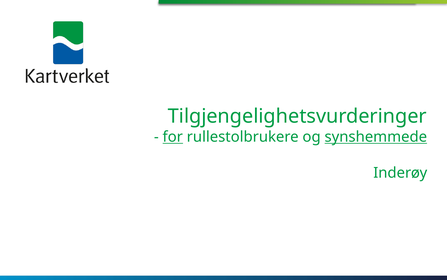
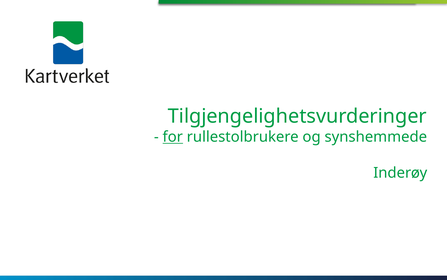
synshemmede underline: present -> none
